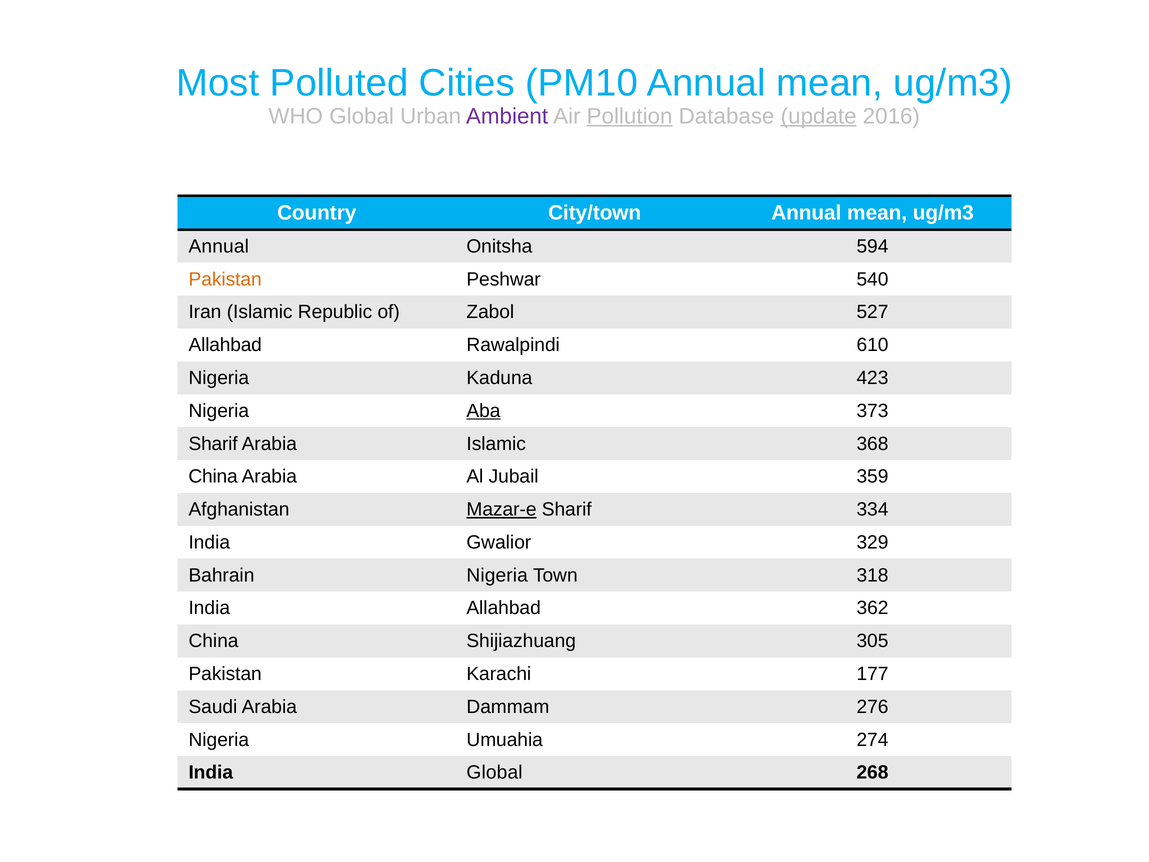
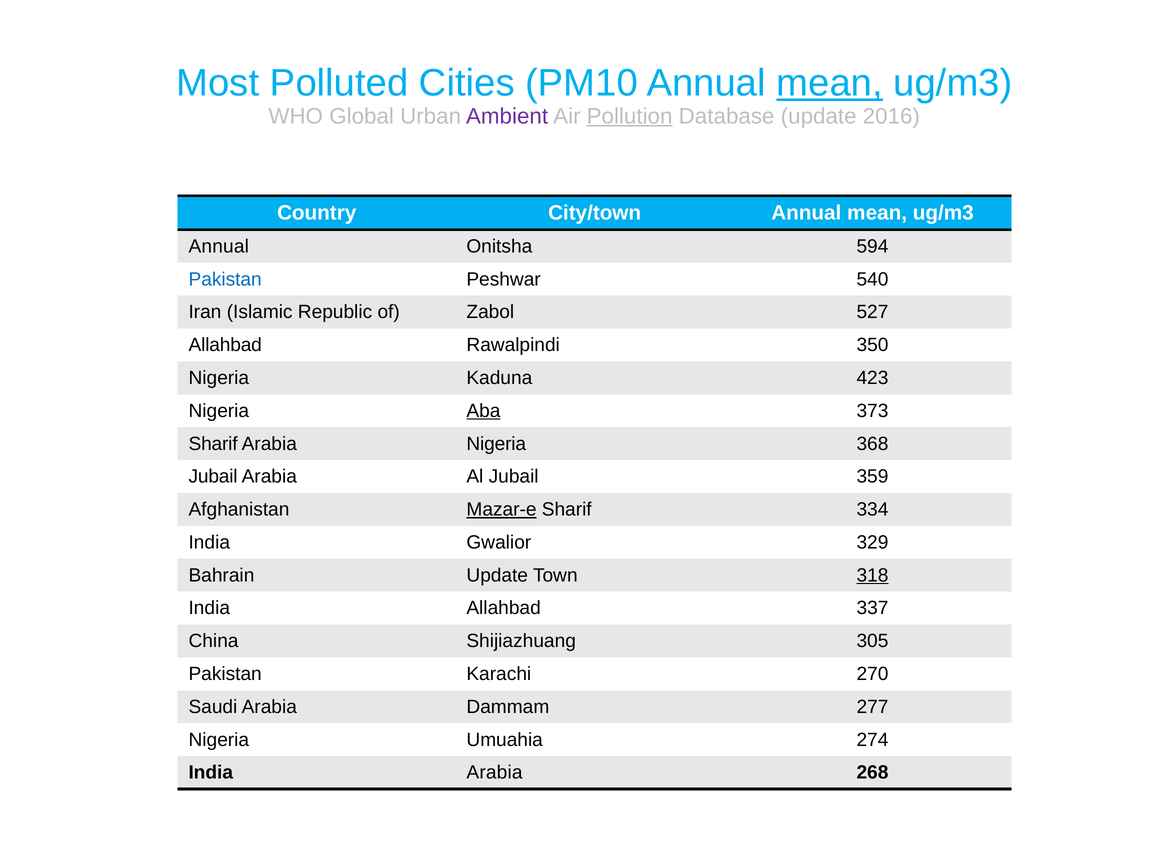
mean at (830, 83) underline: none -> present
update at (819, 116) underline: present -> none
Pakistan at (225, 279) colour: orange -> blue
610: 610 -> 350
Arabia Islamic: Islamic -> Nigeria
China at (213, 476): China -> Jubail
Bahrain Nigeria: Nigeria -> Update
318 underline: none -> present
362: 362 -> 337
177: 177 -> 270
276: 276 -> 277
India Global: Global -> Arabia
